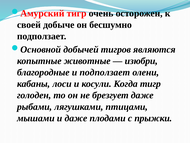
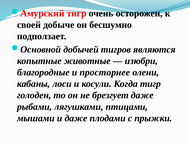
и подползает: подползает -> просторнее
